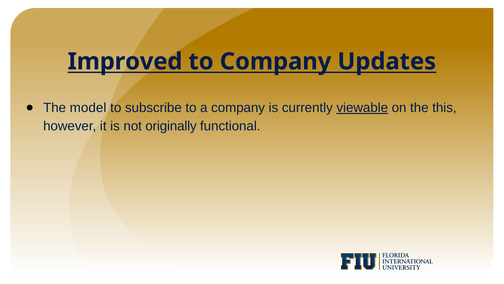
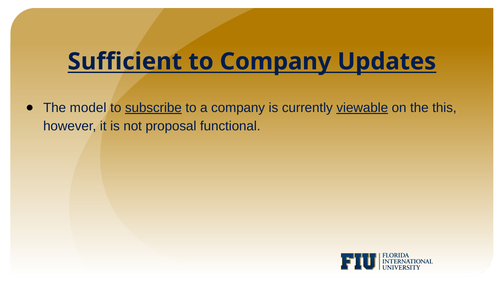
Improved: Improved -> Sufficient
subscribe underline: none -> present
originally: originally -> proposal
